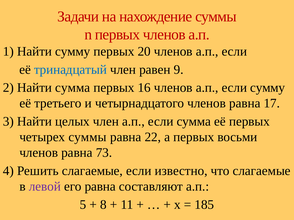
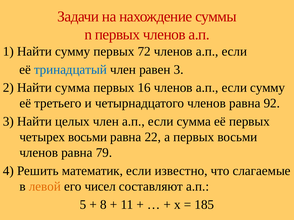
20: 20 -> 72
равен 9: 9 -> 3
17: 17 -> 92
четырех суммы: суммы -> восьми
73: 73 -> 79
Решить слагаемые: слагаемые -> математик
левой colour: purple -> orange
его равна: равна -> чисел
